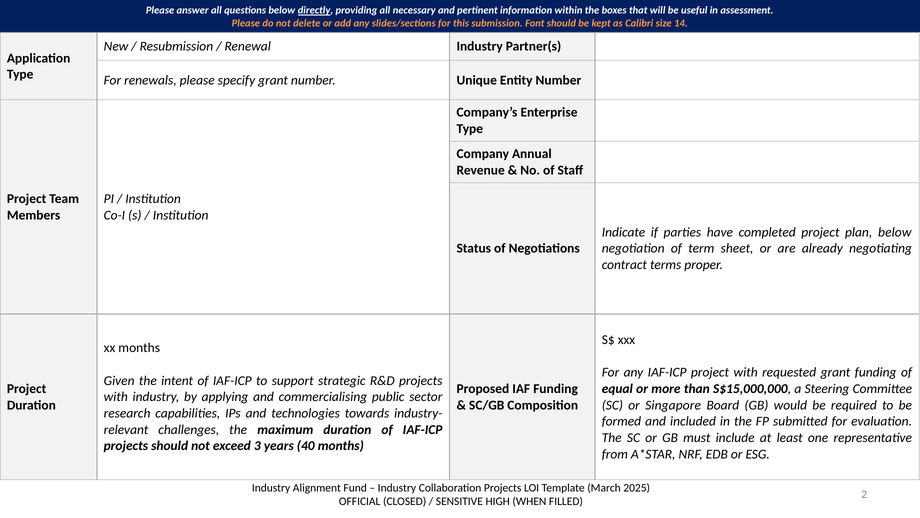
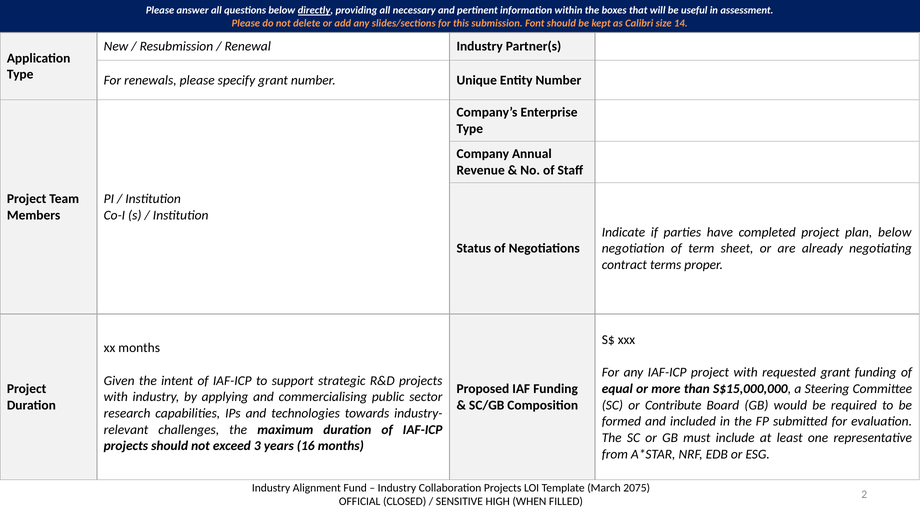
Singapore: Singapore -> Contribute
40: 40 -> 16
2025: 2025 -> 2075
